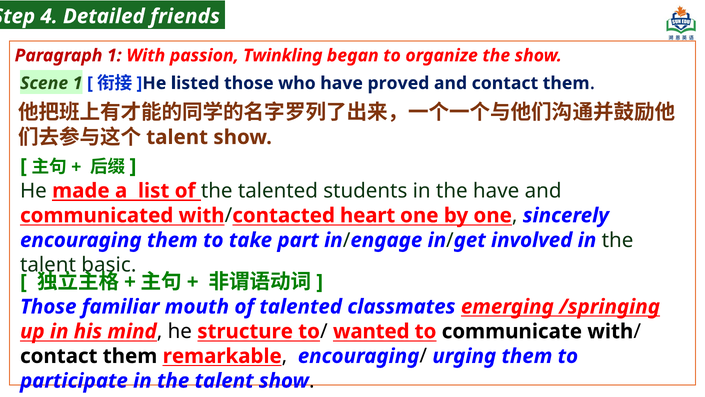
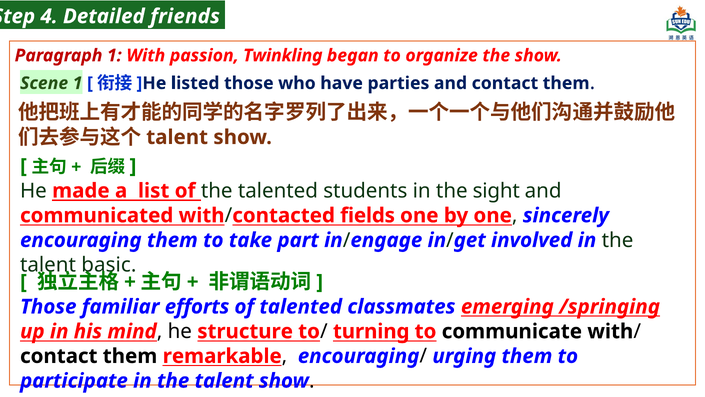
proved: proved -> parties
the have: have -> sight
heart: heart -> fields
mouth: mouth -> efforts
wanted: wanted -> turning
